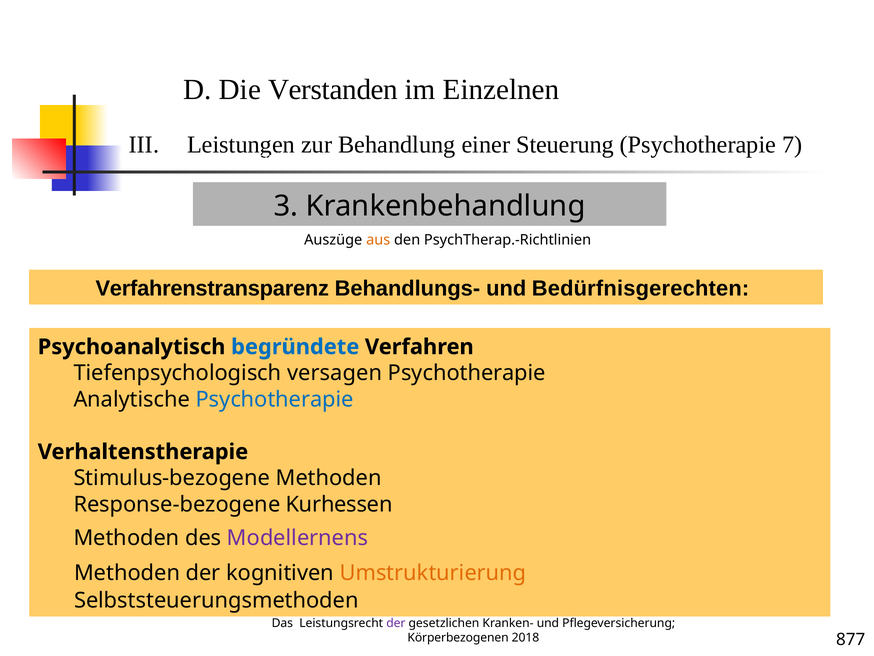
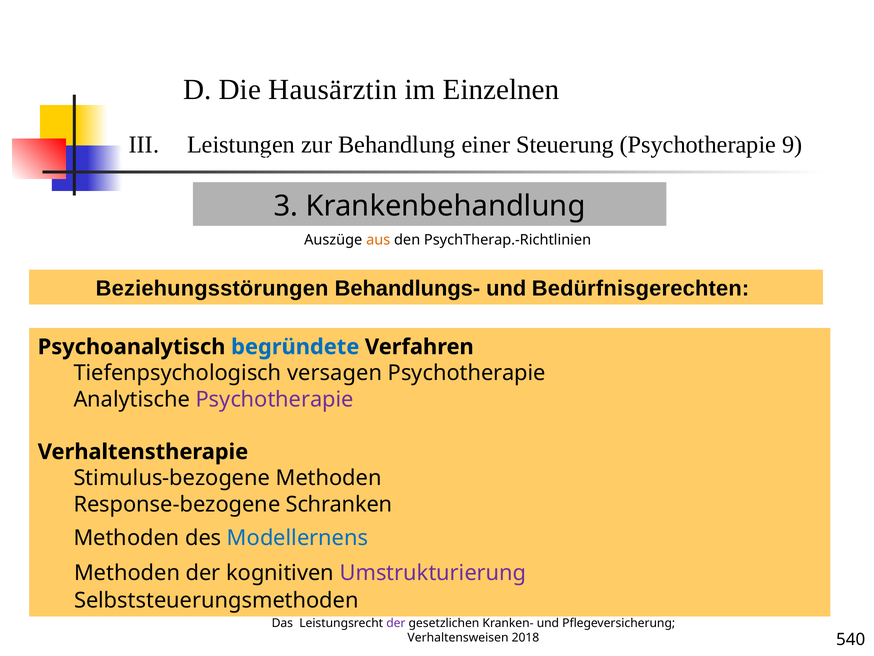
Verstanden: Verstanden -> Hausärztin
7: 7 -> 9
Verfahrenstransparenz: Verfahrenstransparenz -> Beziehungsstörungen
Psychotherapie at (275, 399) colour: blue -> purple
Kurhessen: Kurhessen -> Schranken
Modellernens colour: purple -> blue
Umstrukturierung colour: orange -> purple
Körperbezogenen: Körperbezogenen -> Verhaltensweisen
877: 877 -> 540
